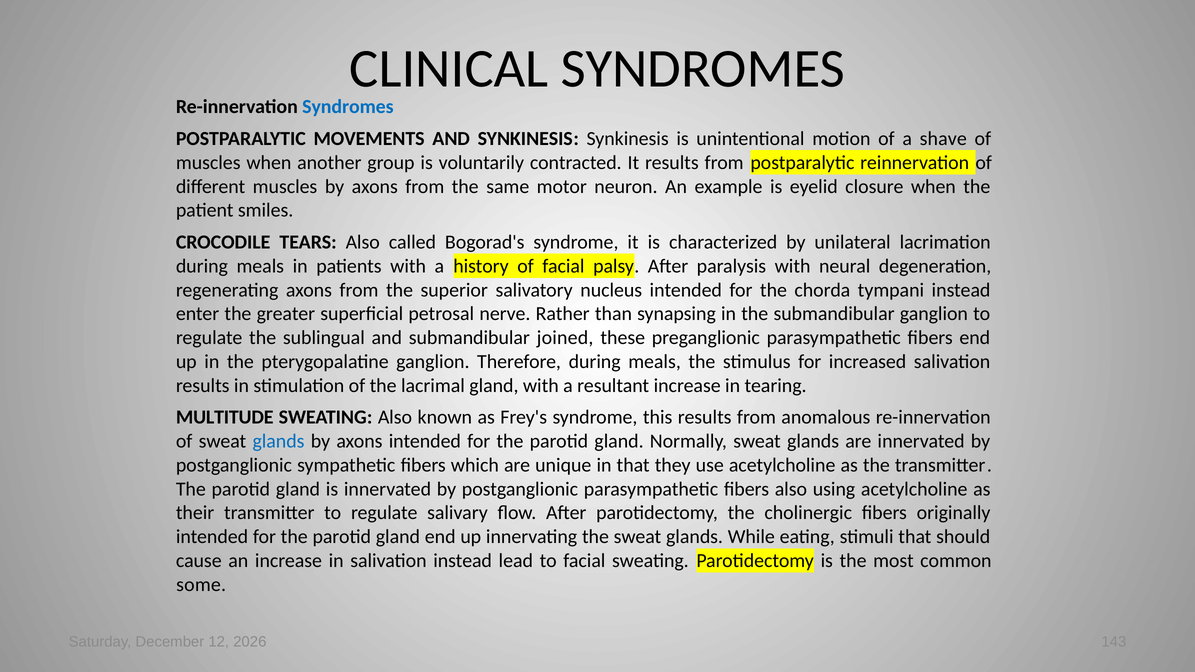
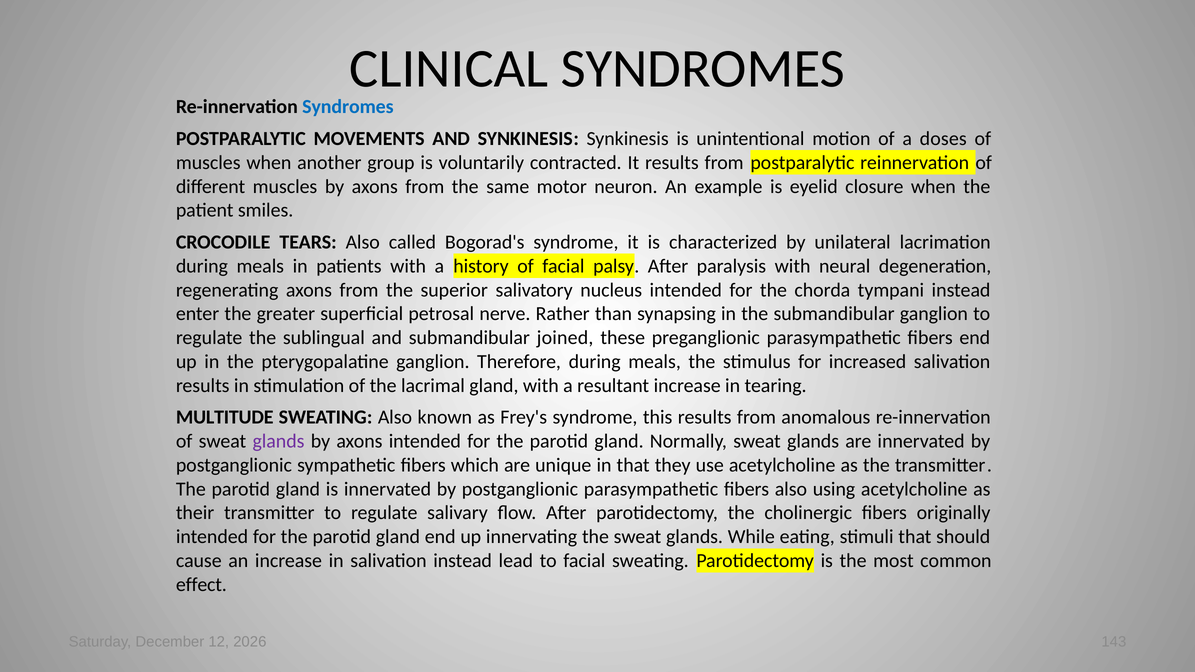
shave: shave -> doses
glands at (278, 441) colour: blue -> purple
some: some -> effect
